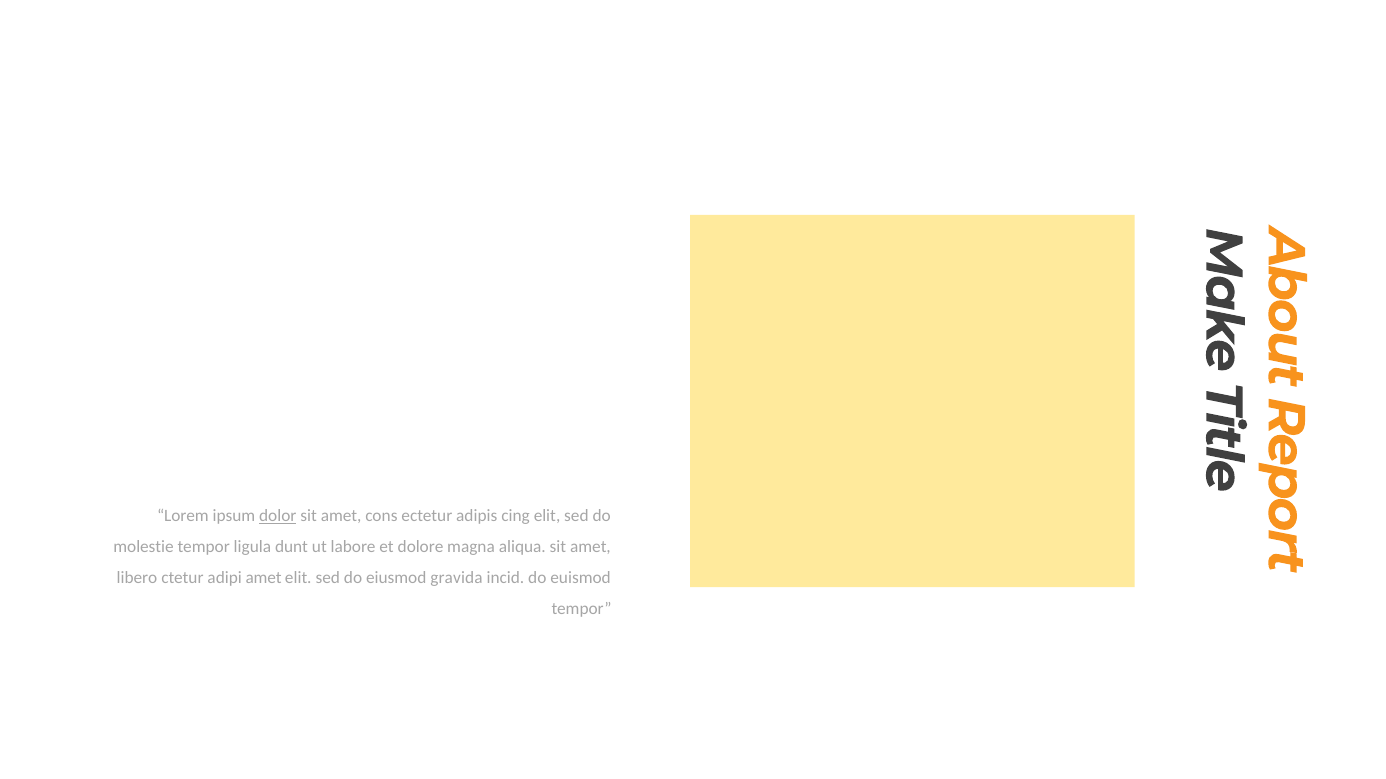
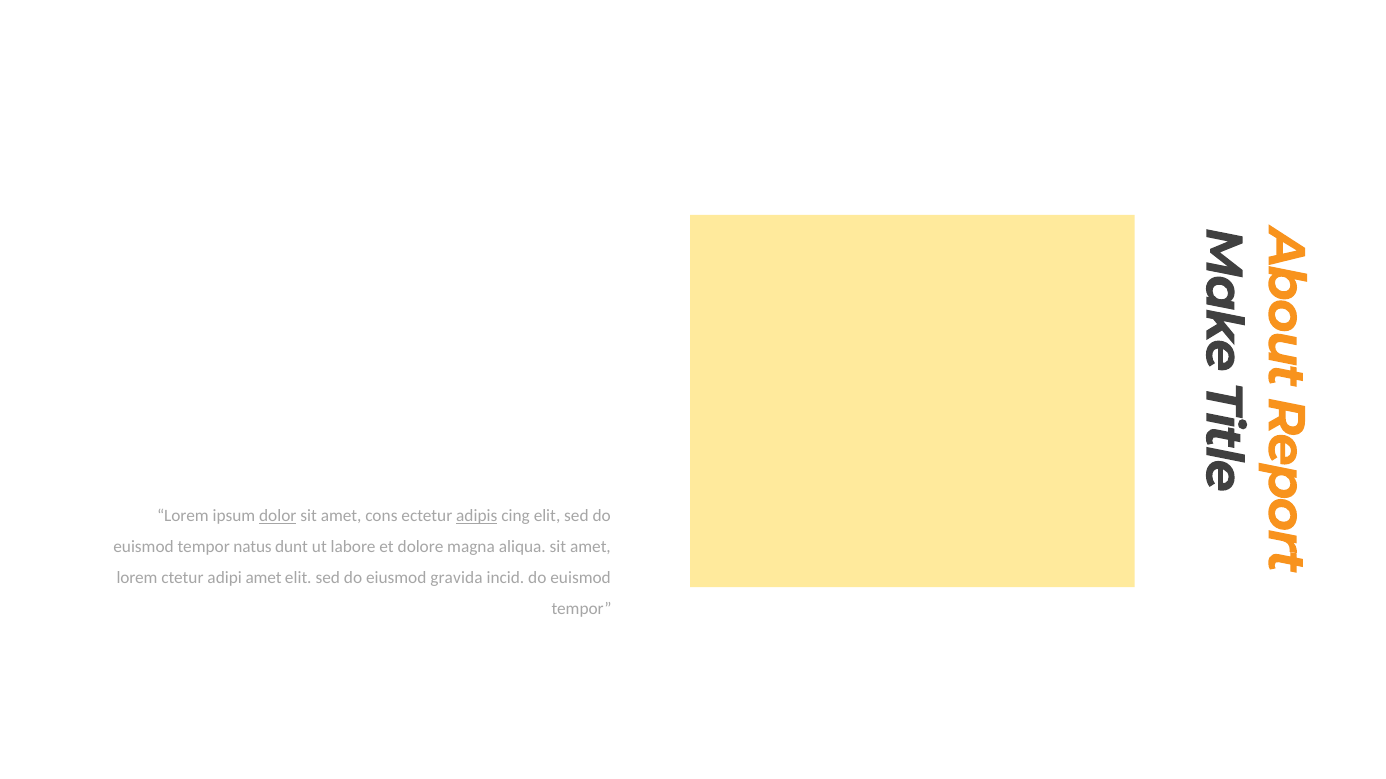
adipis underline: none -> present
molestie at (144, 547): molestie -> euismod
ligula: ligula -> natus
libero at (137, 579): libero -> lorem
